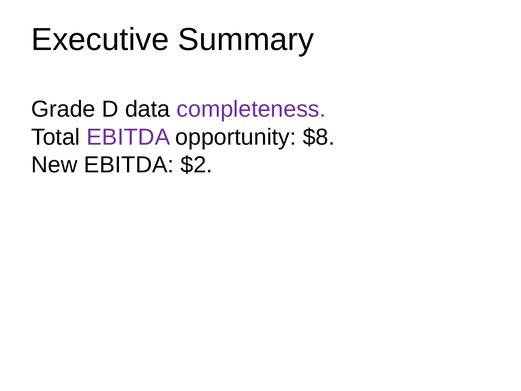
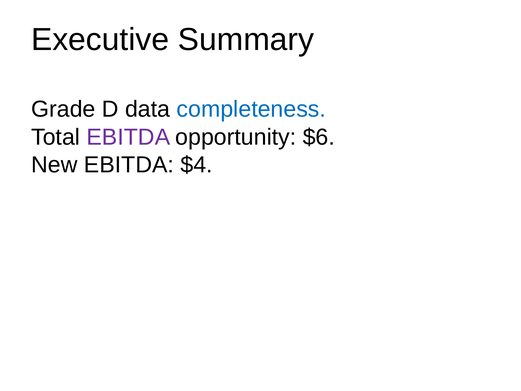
completeness colour: purple -> blue
$8: $8 -> $6
$2: $2 -> $4
